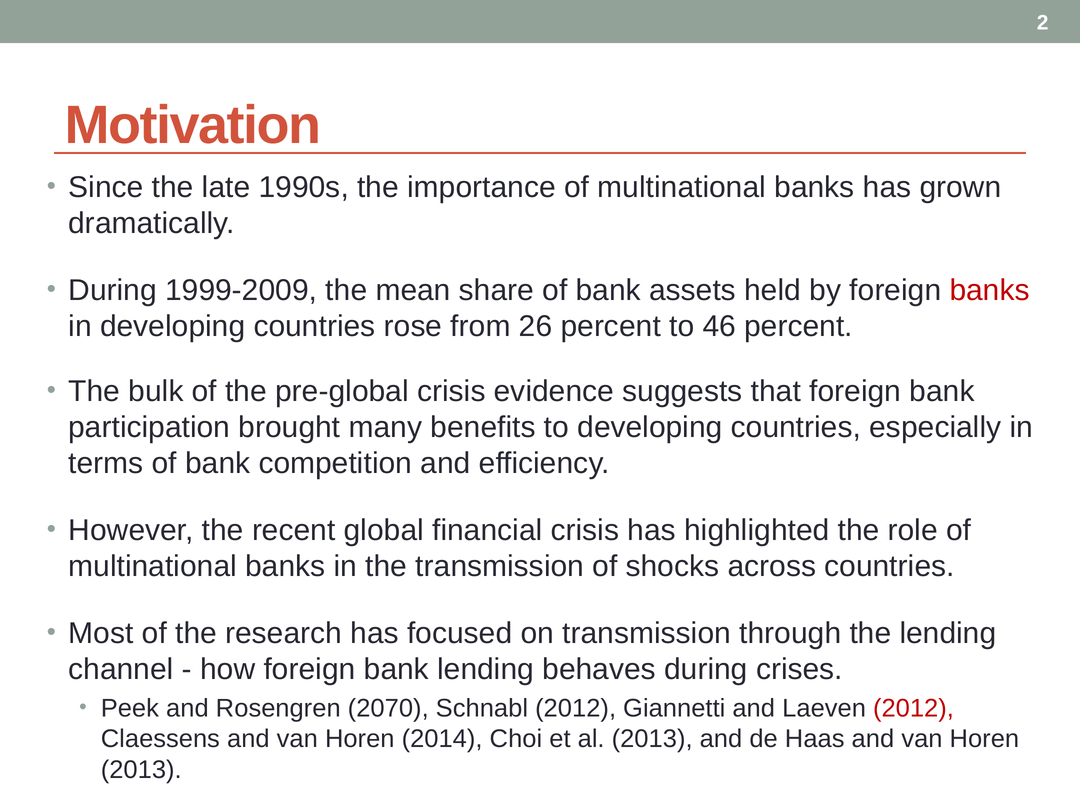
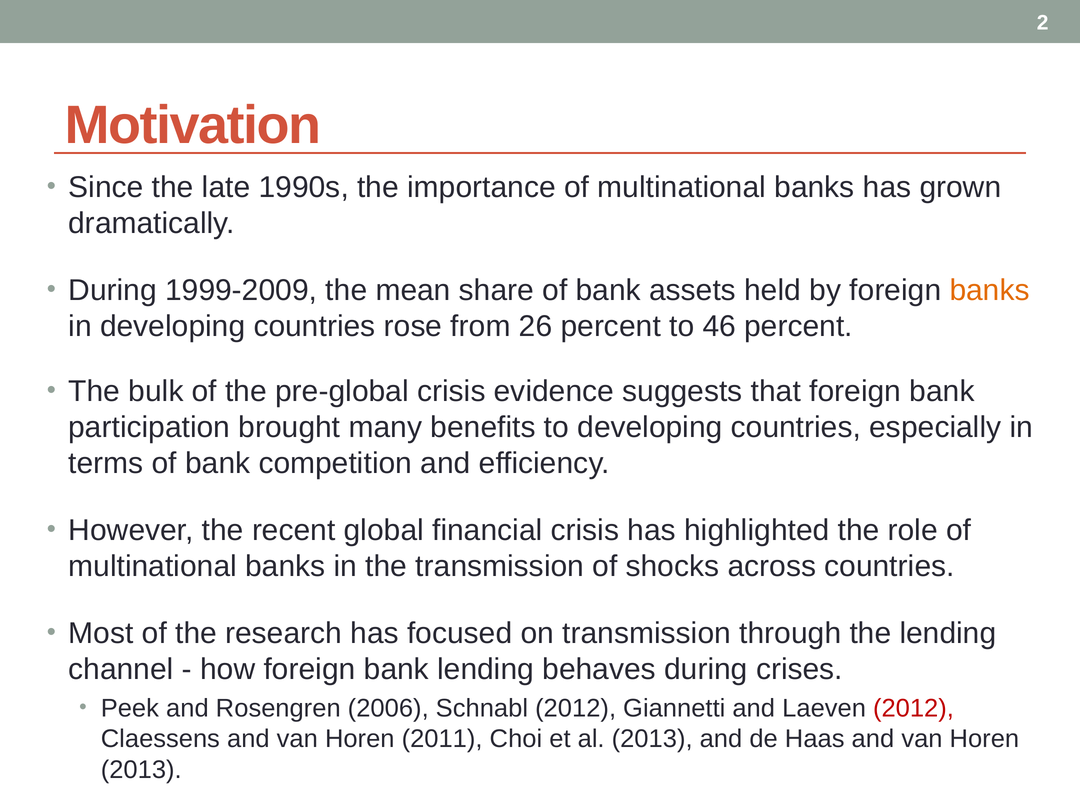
banks at (990, 290) colour: red -> orange
2070: 2070 -> 2006
2014: 2014 -> 2011
